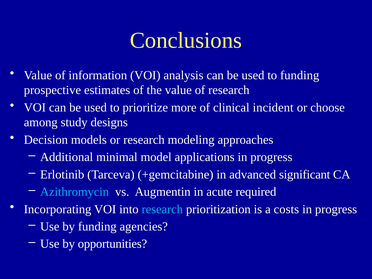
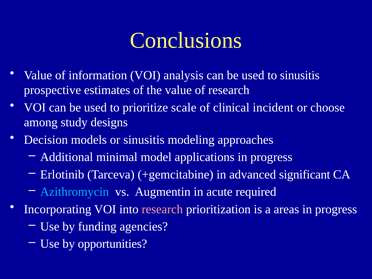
to funding: funding -> sinusitis
more: more -> scale
or research: research -> sinusitis
research at (162, 209) colour: light blue -> pink
costs: costs -> areas
